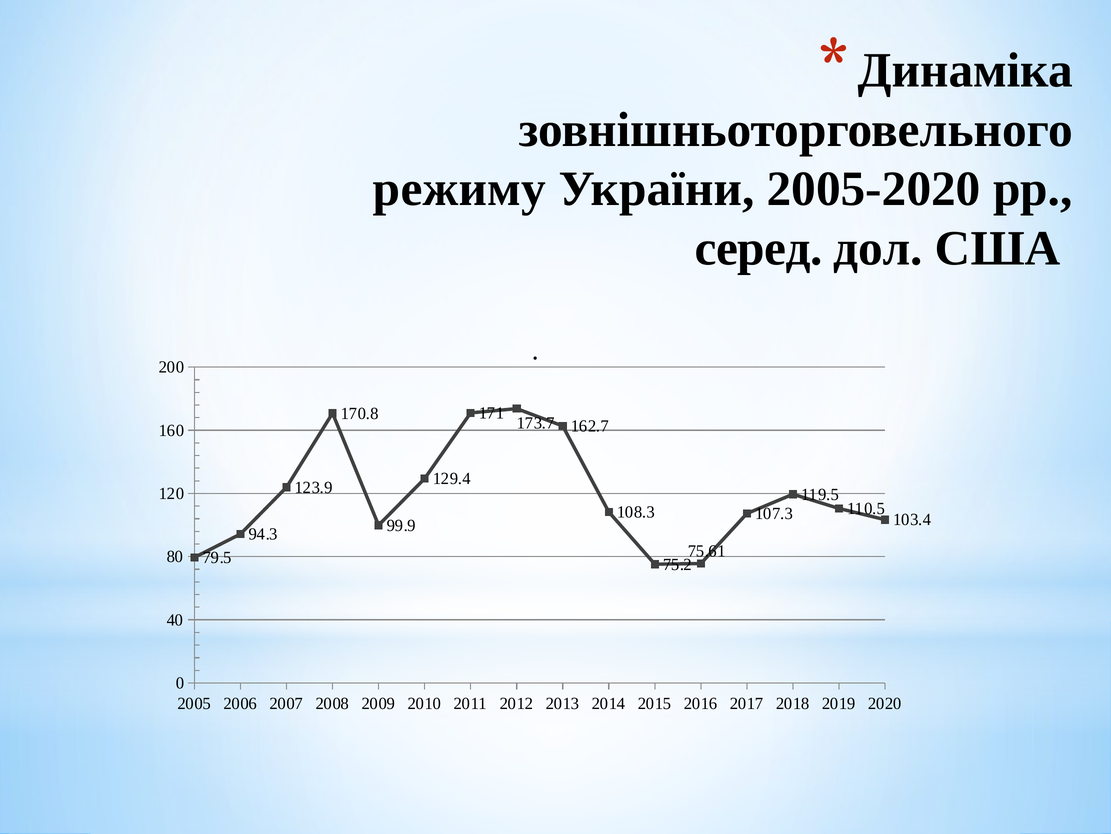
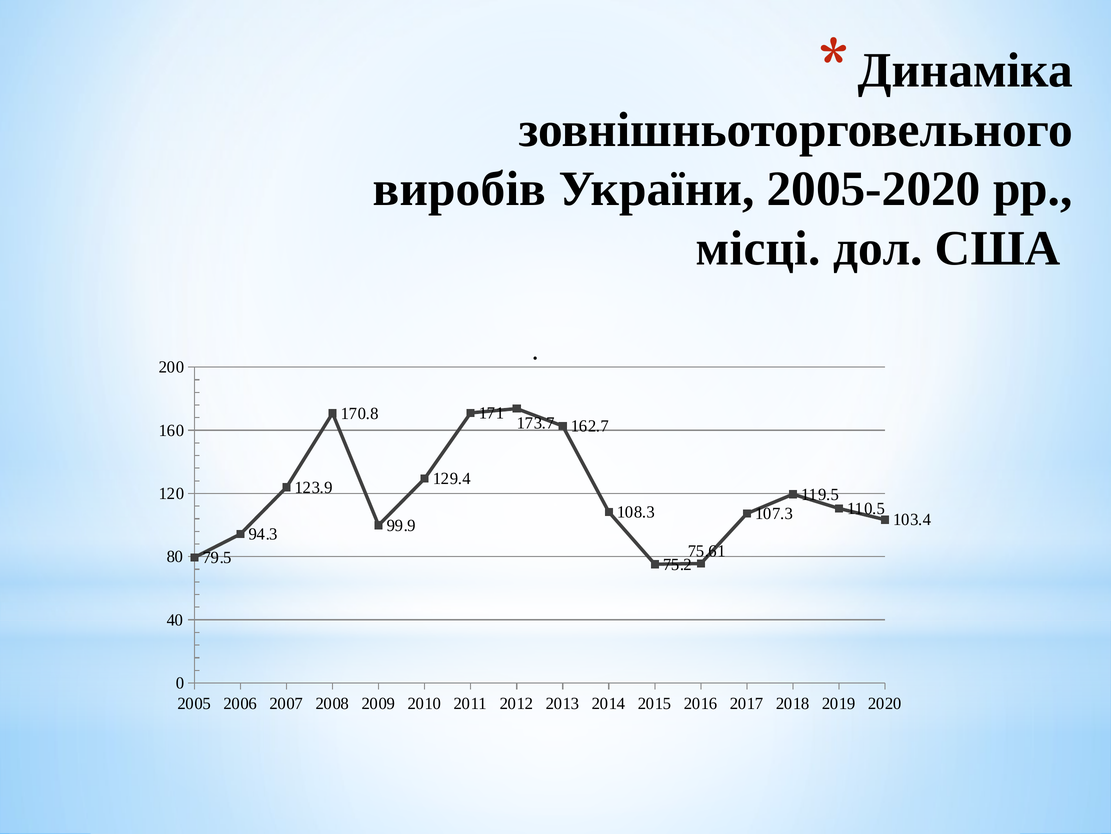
режиму: режиму -> виробів
серед: серед -> місці
